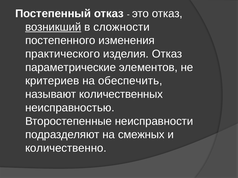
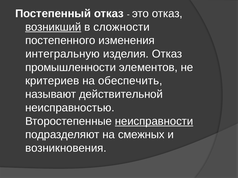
практического: практического -> интегральную
параметрические: параметрические -> промышленности
количественных: количественных -> действительной
неисправности underline: none -> present
количественно: количественно -> возникновения
